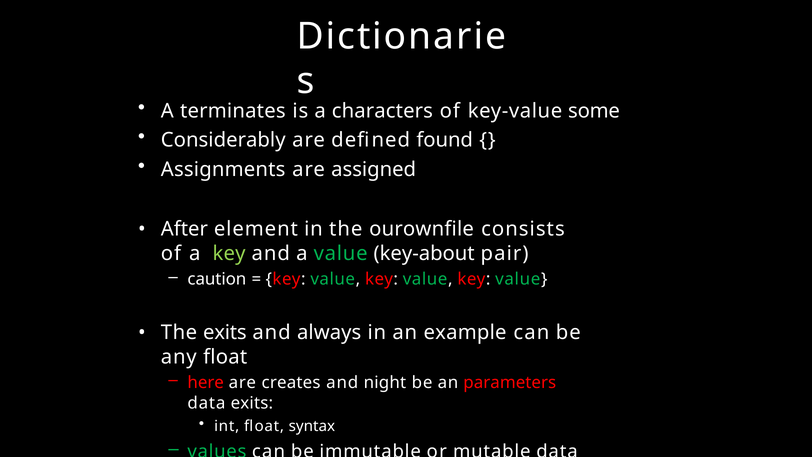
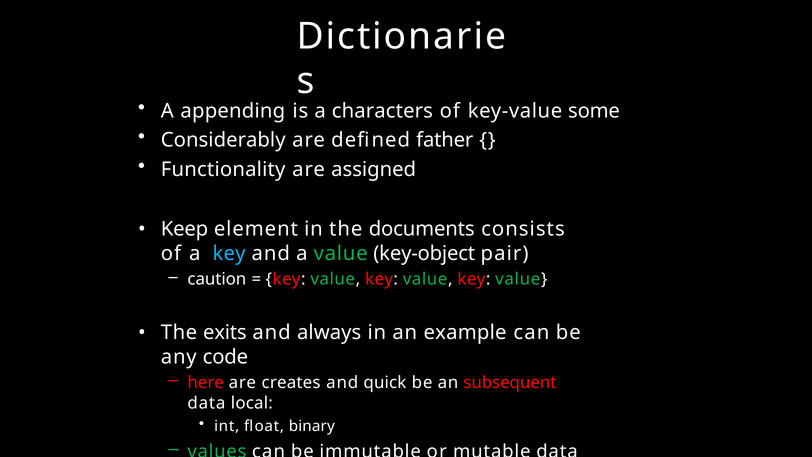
terminates: terminates -> appending
found: found -> father
Assignments: Assignments -> Functionality
After: After -> Keep
ourownfile: ourownfile -> documents
key at (229, 253) colour: light green -> light blue
key-about: key-about -> key-object
any float: float -> code
night: night -> quick
parameters: parameters -> subsequent
data exits: exits -> local
syntax: syntax -> binary
